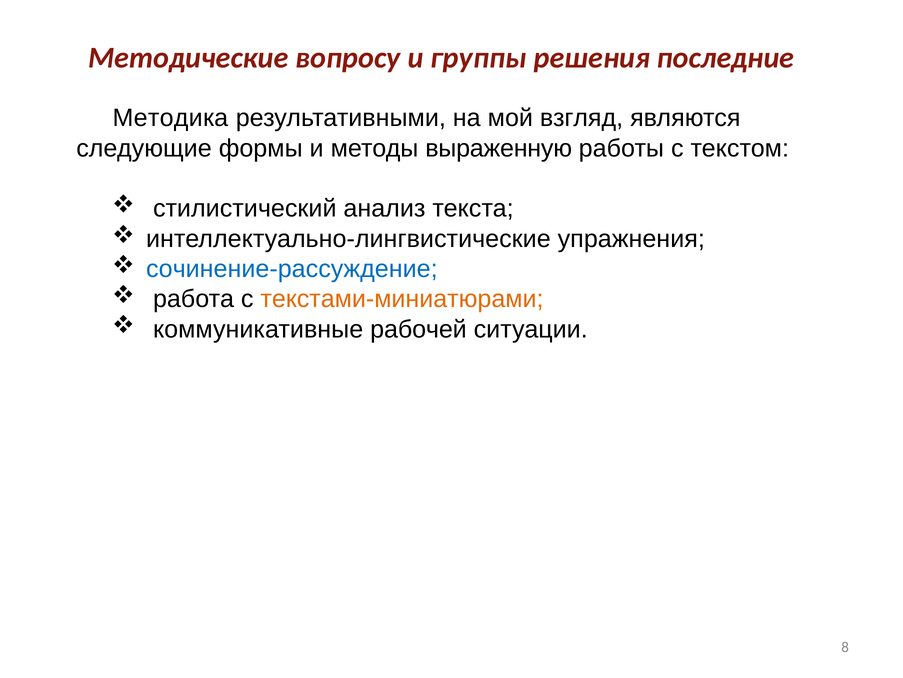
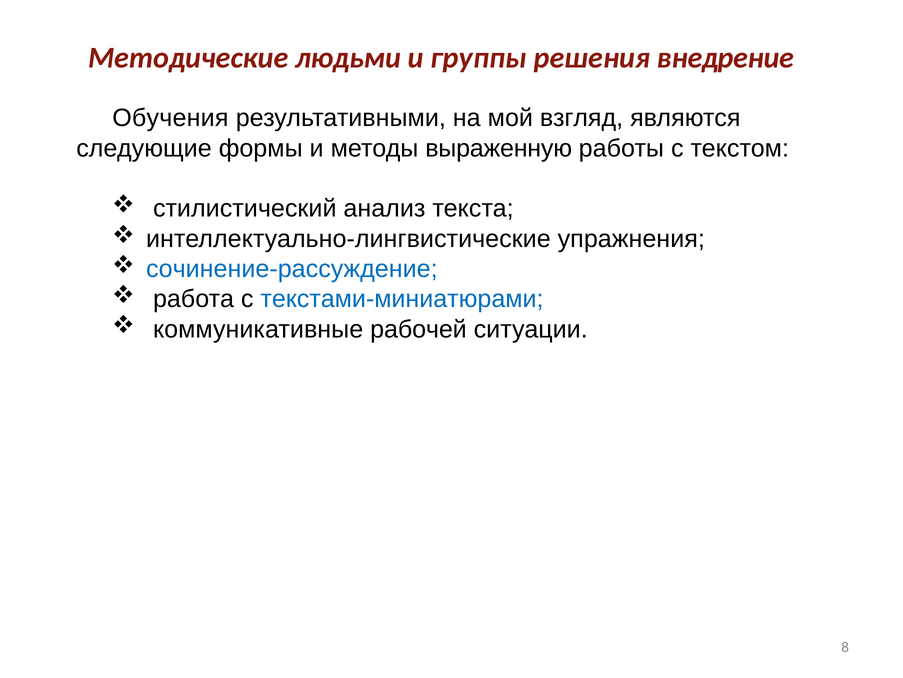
вопросу: вопросу -> людьми
последние: последние -> внедрение
Методика: Методика -> Обучения
текстами-миниатюрами colour: orange -> blue
